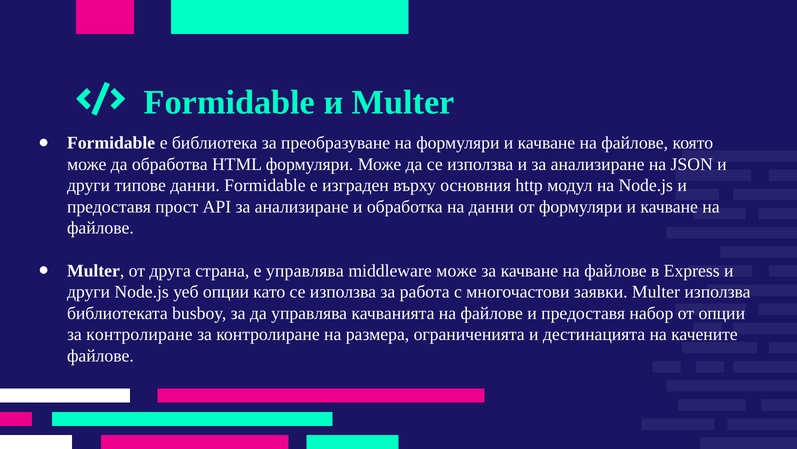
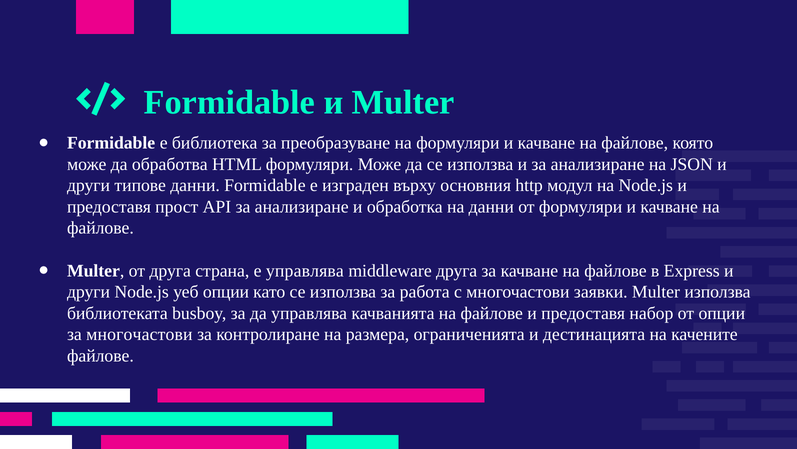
middleware може: може -> друга
контролиране at (139, 334): контролиране -> многочастови
